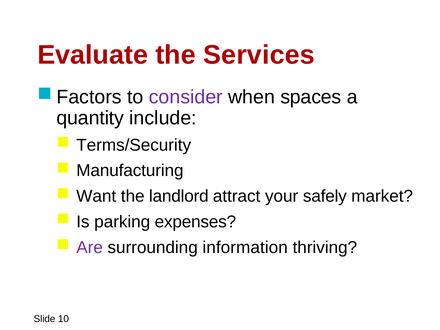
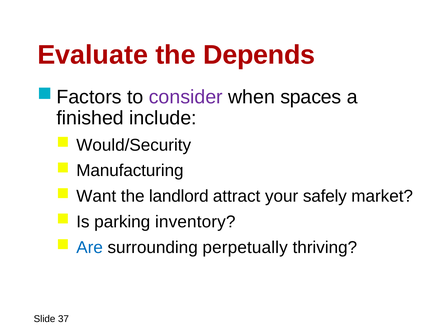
Services: Services -> Depends
quantity: quantity -> finished
Terms/Security: Terms/Security -> Would/Security
expenses: expenses -> inventory
Are colour: purple -> blue
information: information -> perpetually
10: 10 -> 37
